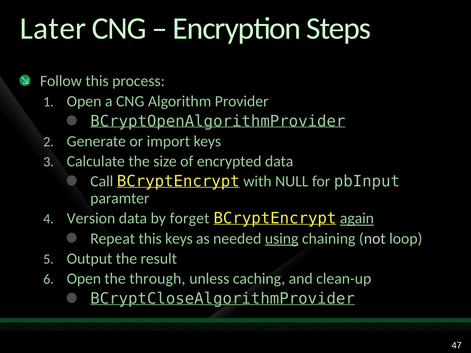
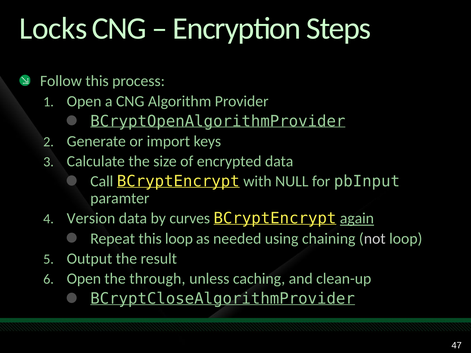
Later: Later -> Locks
forget: forget -> curves
this keys: keys -> loop
using underline: present -> none
